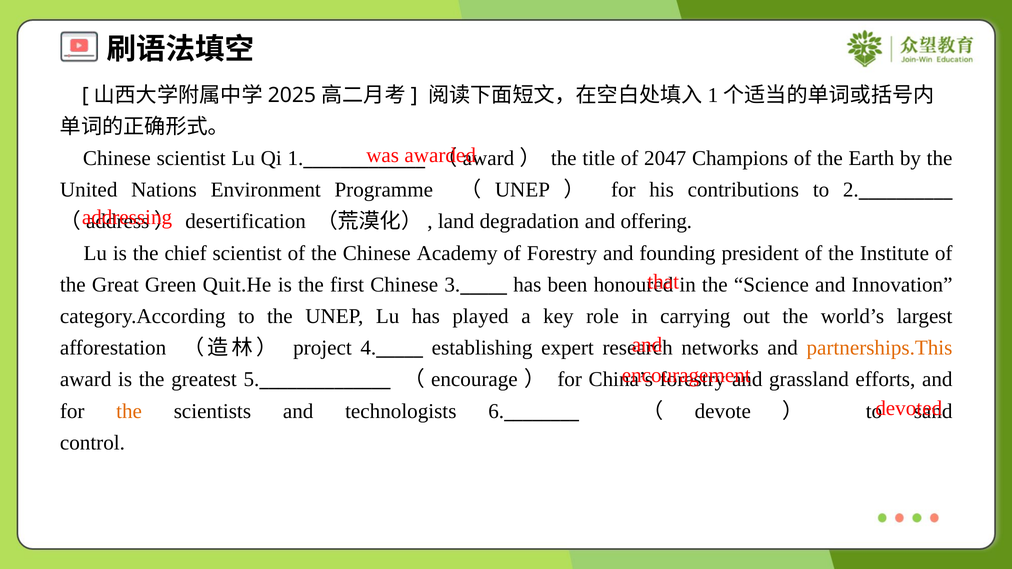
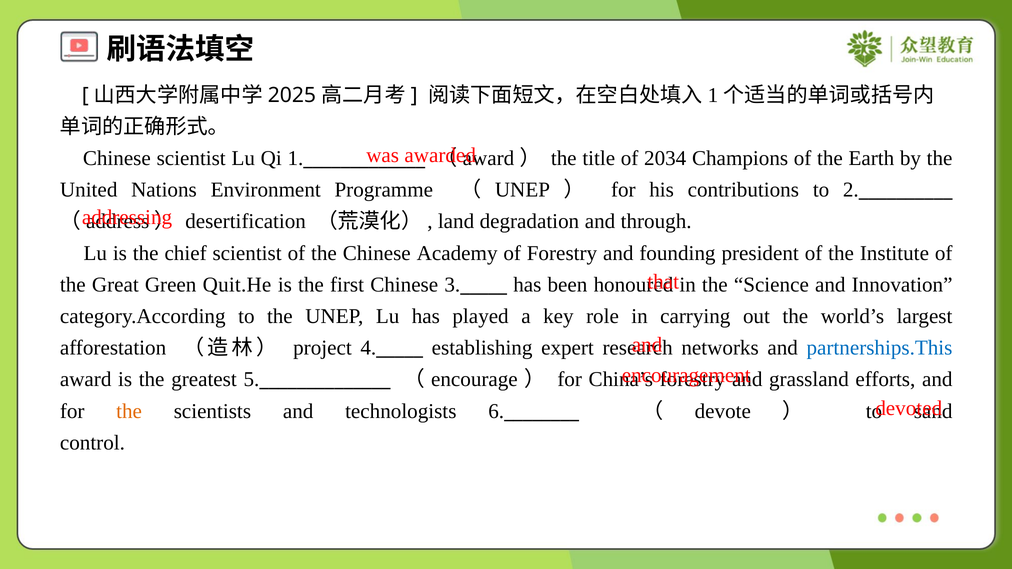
2047: 2047 -> 2034
offering: offering -> through
partnerships.This colour: orange -> blue
